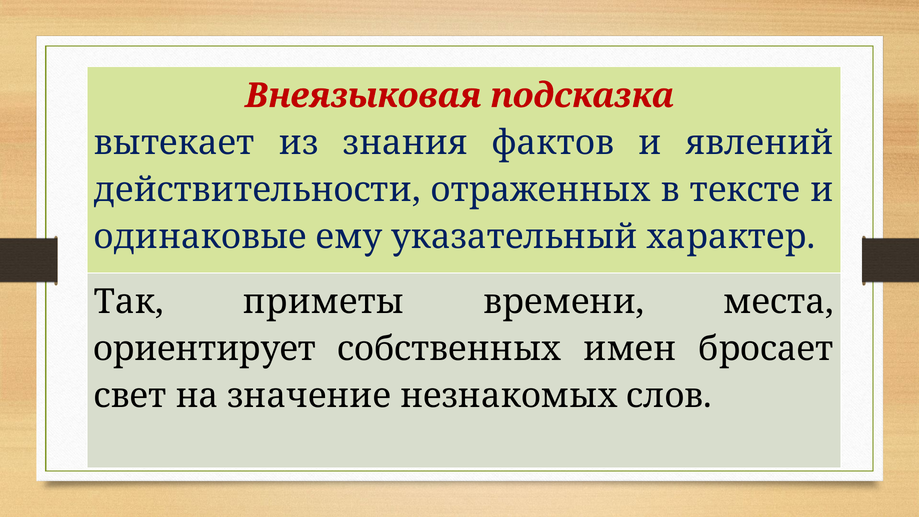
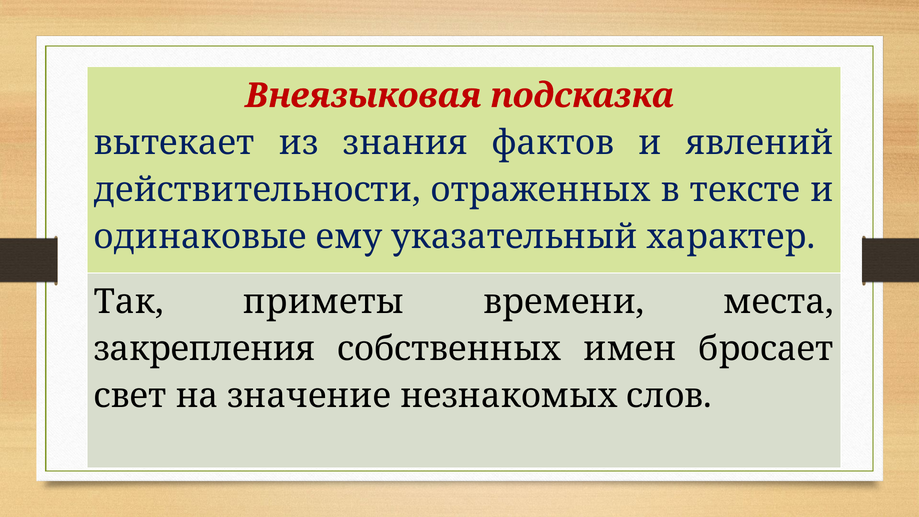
ориентирует: ориентирует -> закрепления
